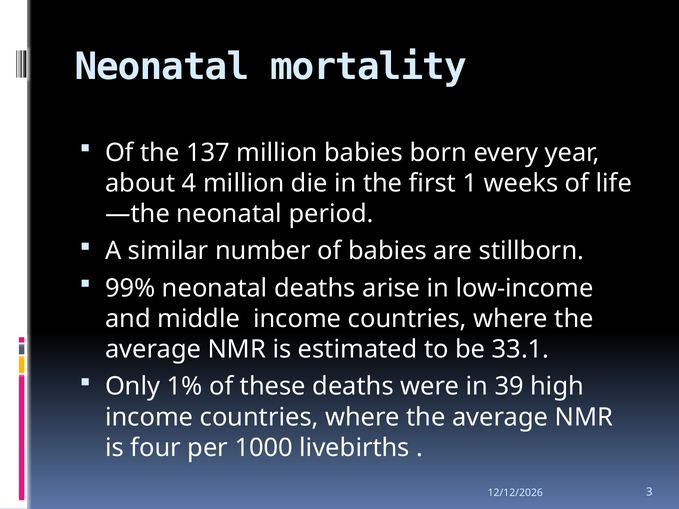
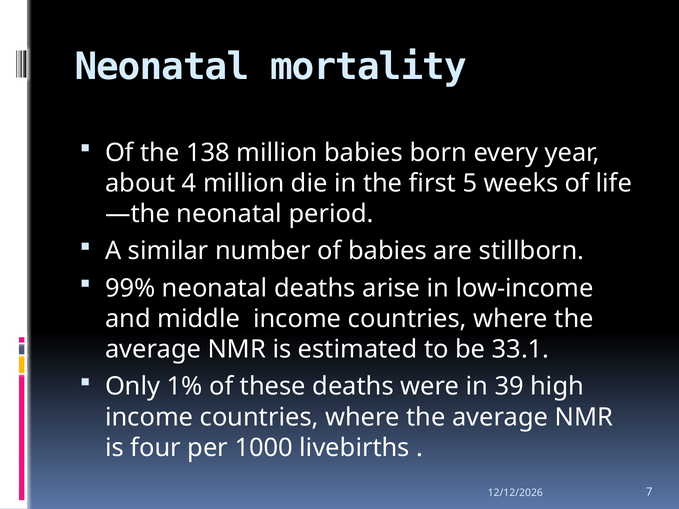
137: 137 -> 138
1: 1 -> 5
3: 3 -> 7
